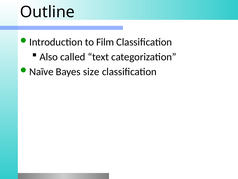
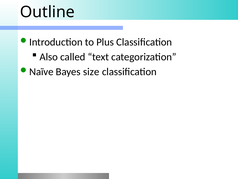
Film: Film -> Plus
